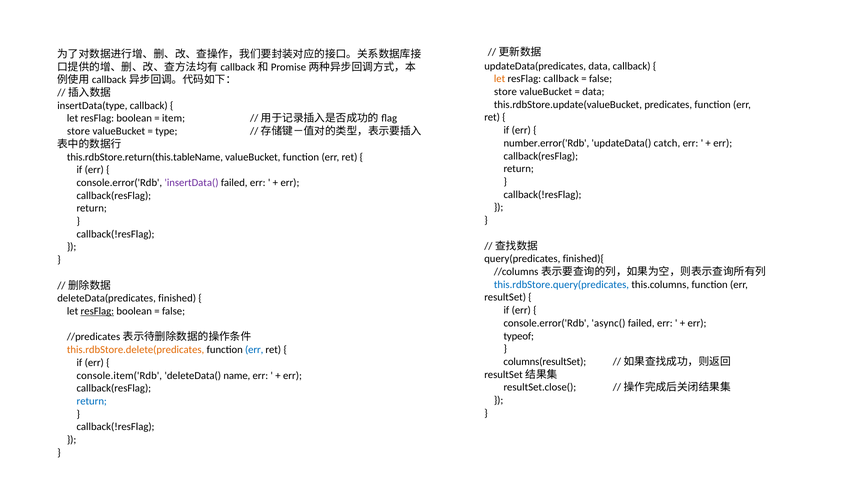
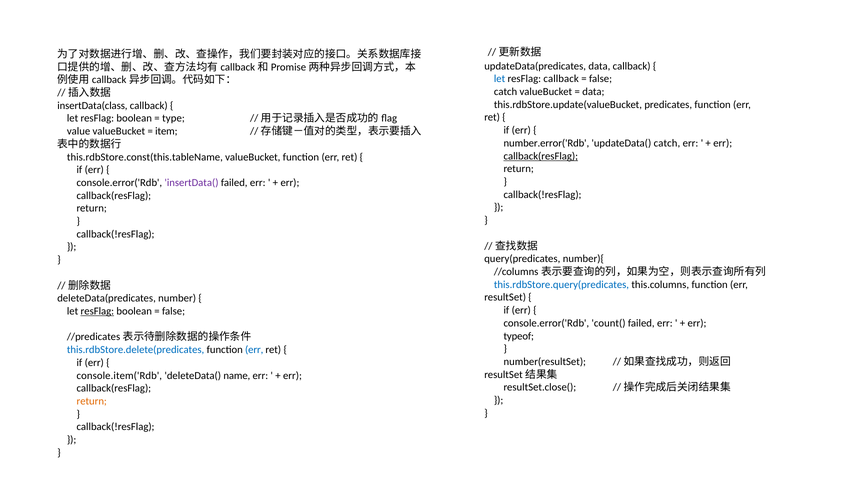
let at (500, 79) colour: orange -> blue
store at (506, 92): store -> catch
insertData(type: insertData(type -> insertData(class
item: item -> type
store at (79, 131): store -> value
type: type -> item
callback(resFlag at (541, 156) underline: none -> present
this.rdbStore.return(this.tableName: this.rdbStore.return(this.tableName -> this.rdbStore.const(this.tableName
finished){: finished){ -> number){
finished: finished -> number
async(: async( -> count(
this.rdbStore.delete(predicates colour: orange -> blue
columns(resultSet: columns(resultSet -> number(resultSet
return at (92, 401) colour: blue -> orange
